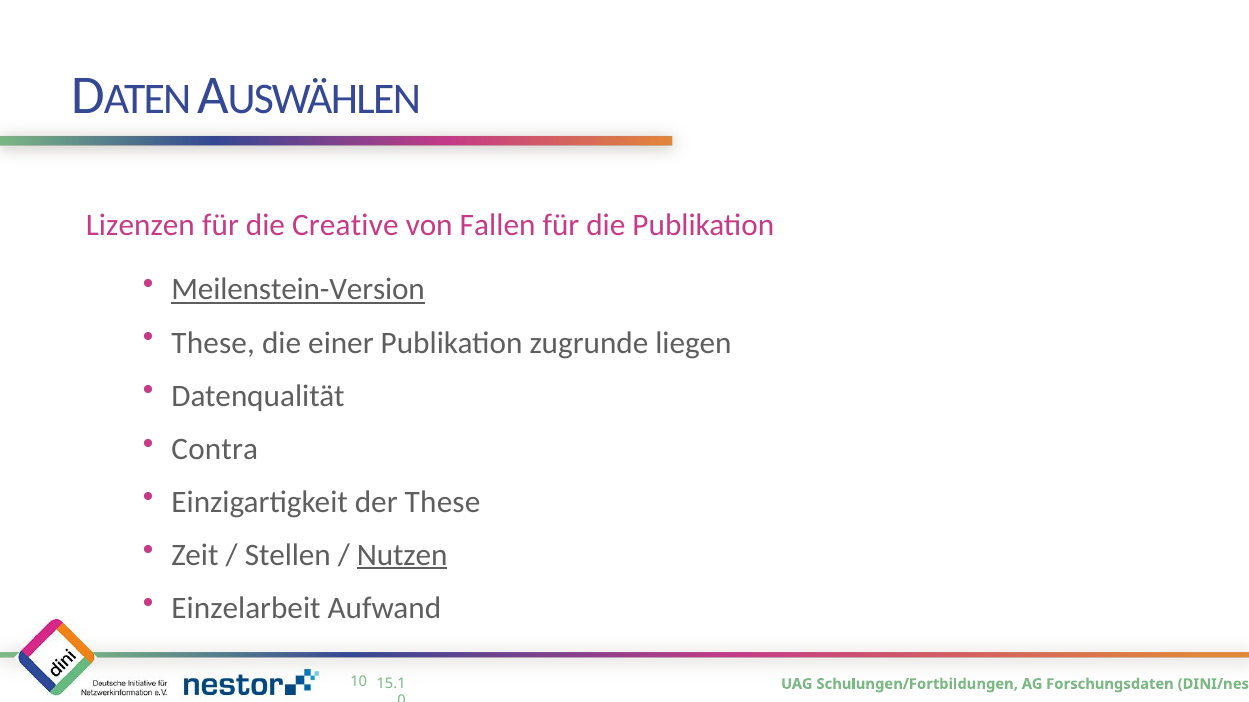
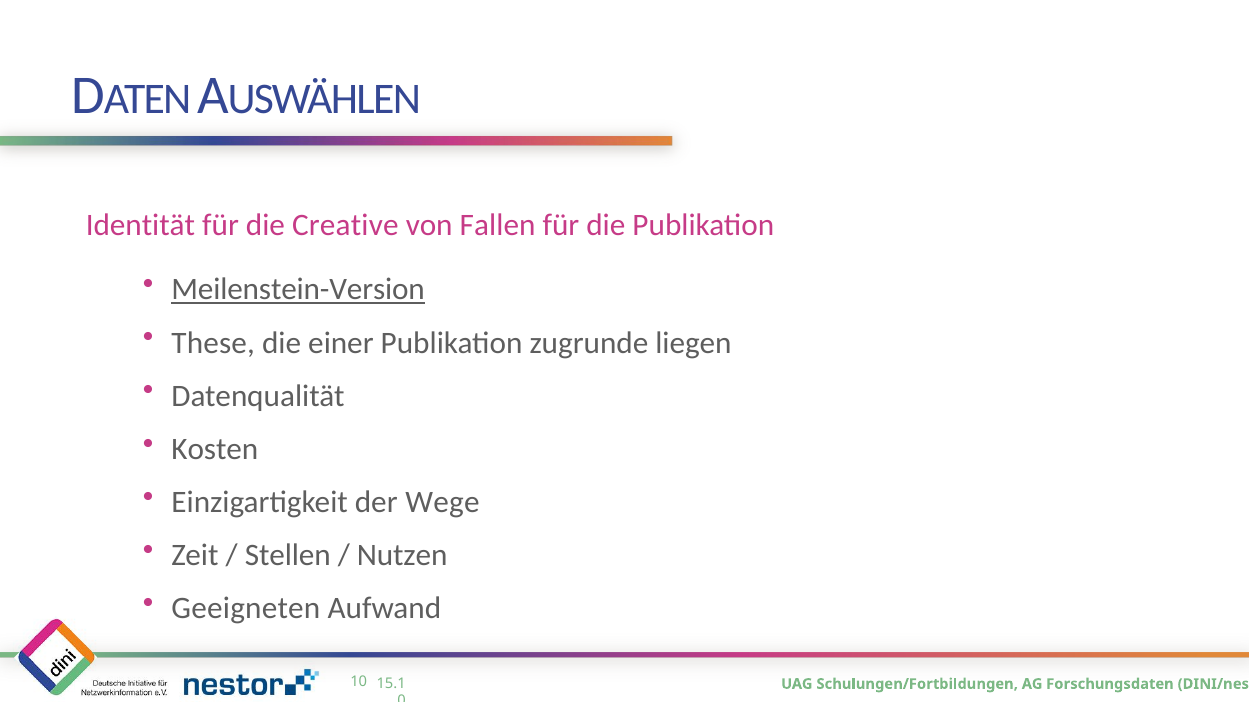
Lizenzen: Lizenzen -> Identität
Contra: Contra -> Kosten
der These: These -> Wege
Nutzen underline: present -> none
Einzelarbeit: Einzelarbeit -> Geeigneten
